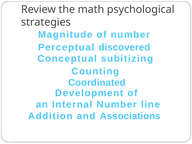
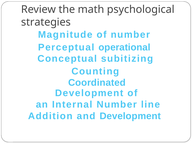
discovered: discovered -> operational
and Associations: Associations -> Development
